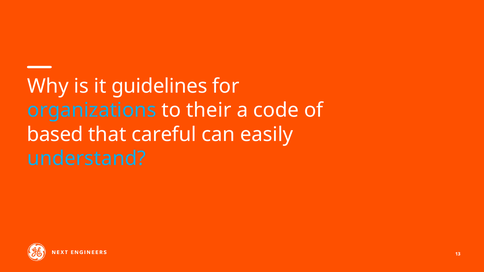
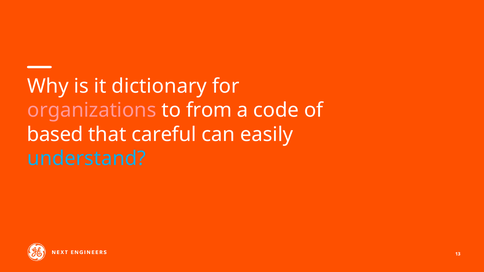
guidelines: guidelines -> dictionary
organizations colour: light blue -> pink
their: their -> from
